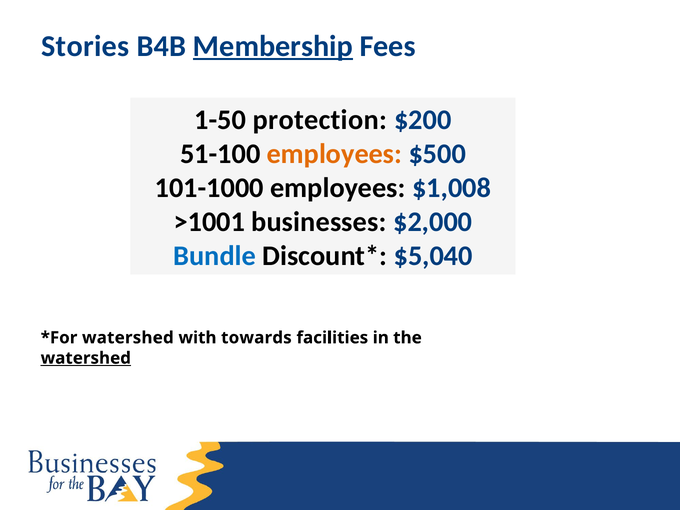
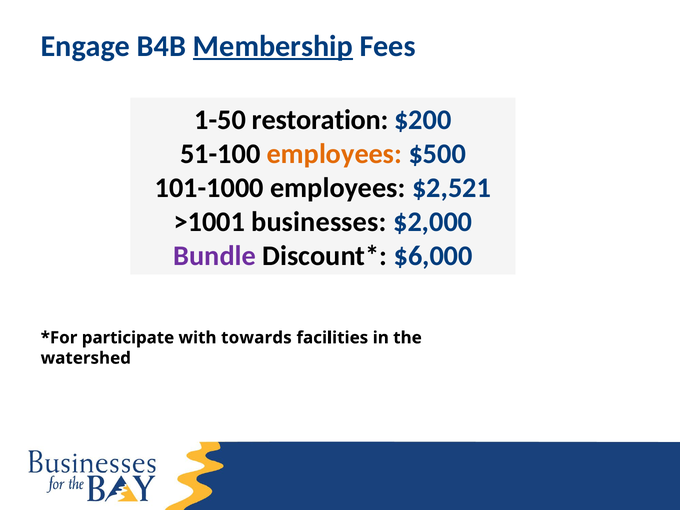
Stories: Stories -> Engage
protection: protection -> restoration
$1,008: $1,008 -> $2,521
Bundle colour: blue -> purple
$5,040: $5,040 -> $6,000
watershed at (128, 338): watershed -> participate
watershed at (86, 358) underline: present -> none
